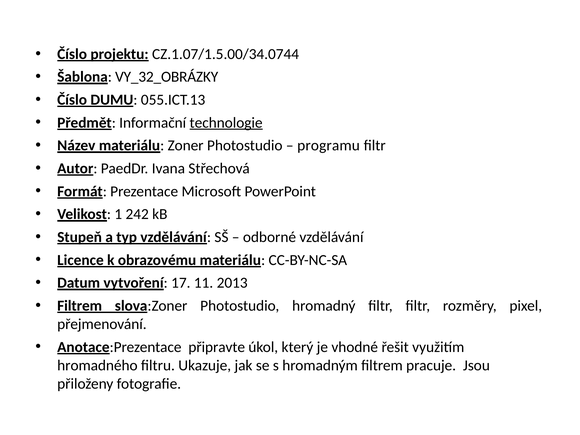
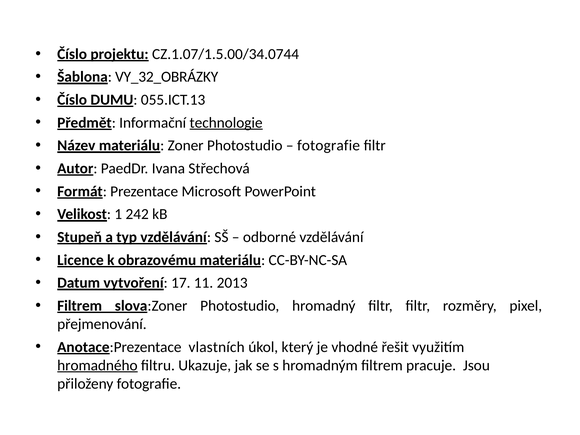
programu at (329, 146): programu -> fotografie
připravte: připravte -> vlastních
hromadného underline: none -> present
